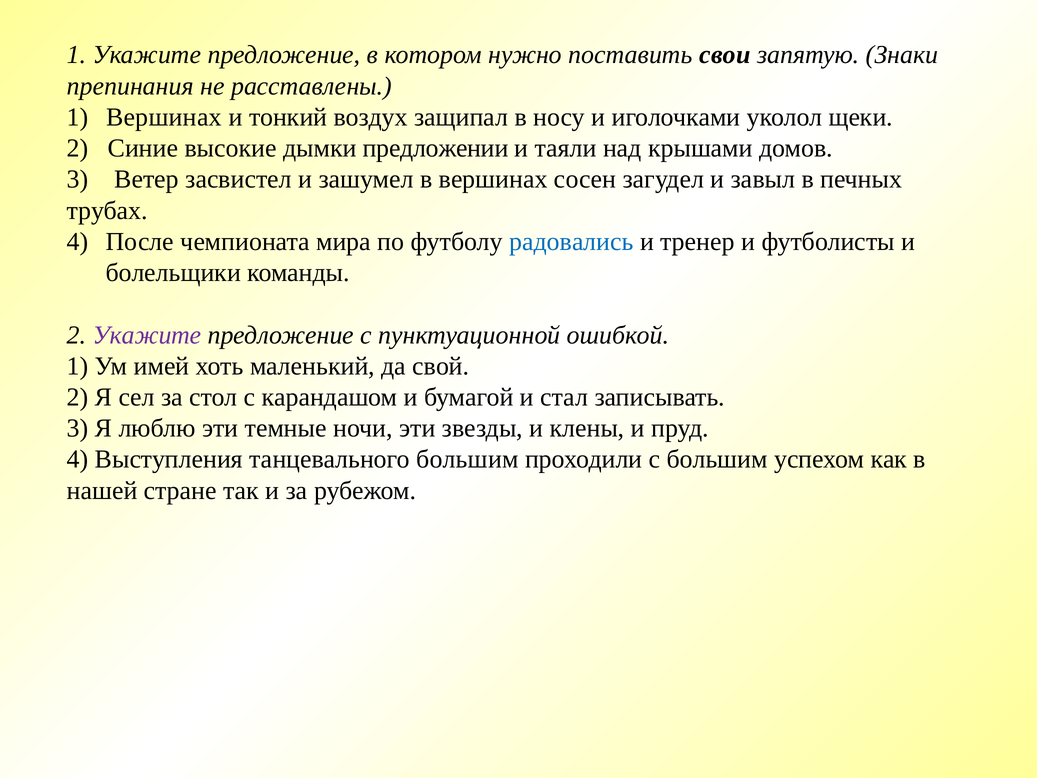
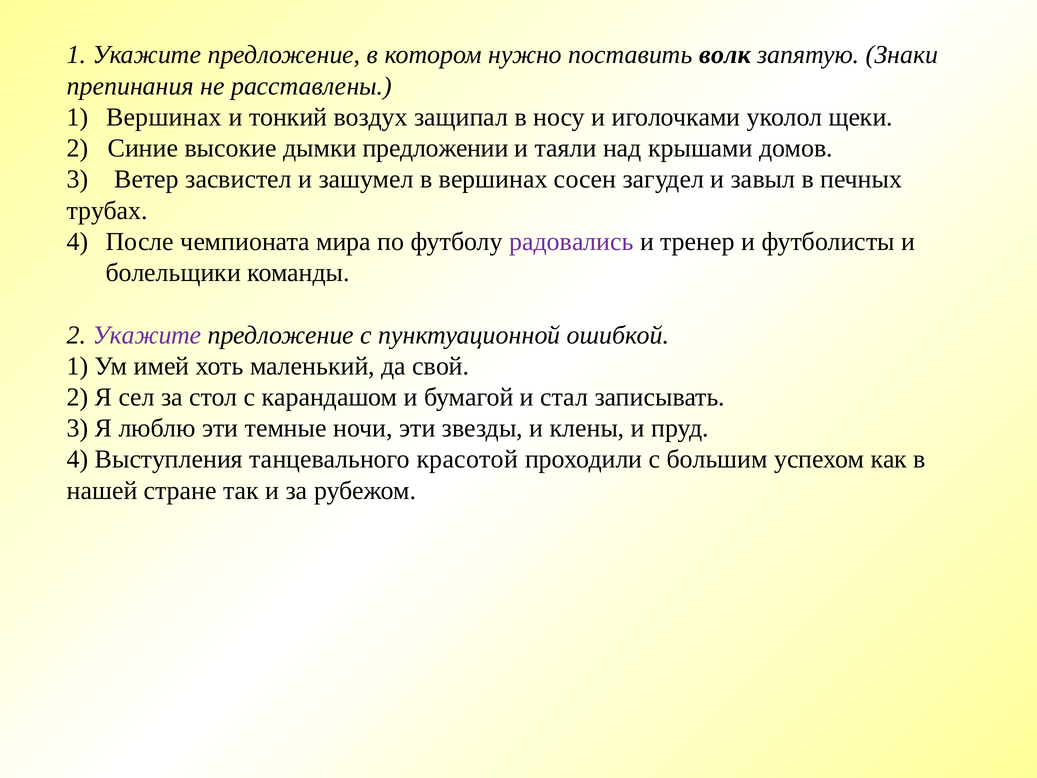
свои: свои -> волк
радовались colour: blue -> purple
танцевального большим: большим -> красотой
